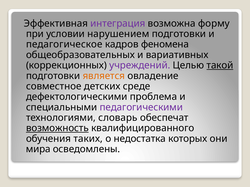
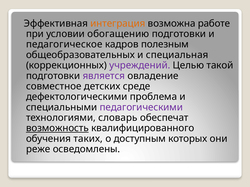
интеграция colour: purple -> orange
форму: форму -> работе
нарушением: нарушением -> обогащению
феномена: феномена -> полезным
вариативных: вариативных -> специальная
такой underline: present -> none
является colour: orange -> purple
недостатка: недостатка -> доступным
мира: мира -> реже
